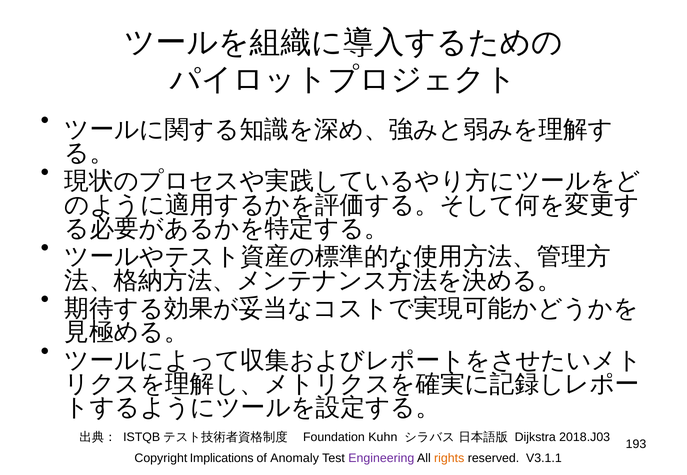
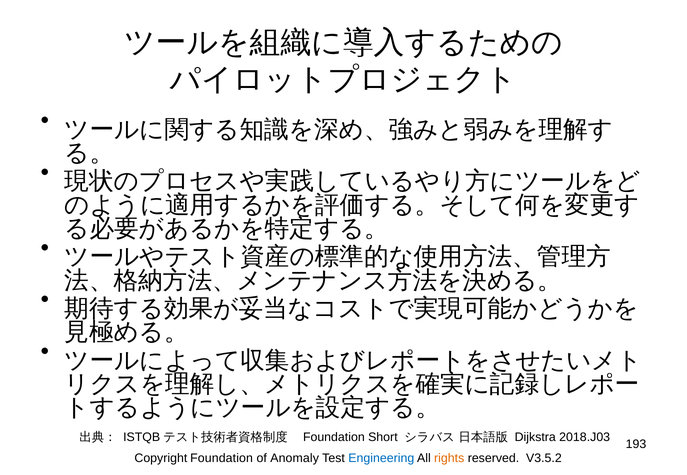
Kuhn: Kuhn -> Short
Copyright Implications: Implications -> Foundation
Engineering colour: purple -> blue
V3.1.1: V3.1.1 -> V3.5.2
